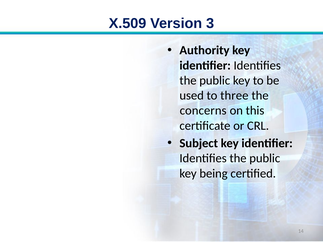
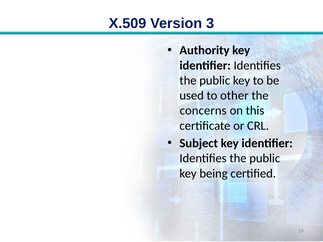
three: three -> other
